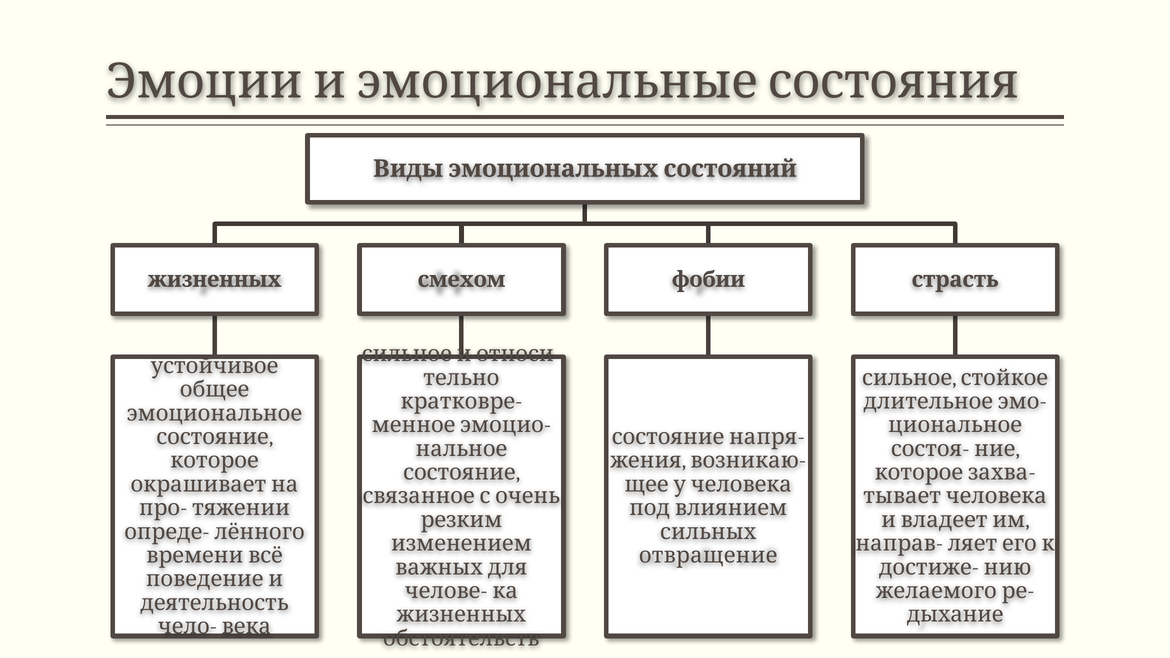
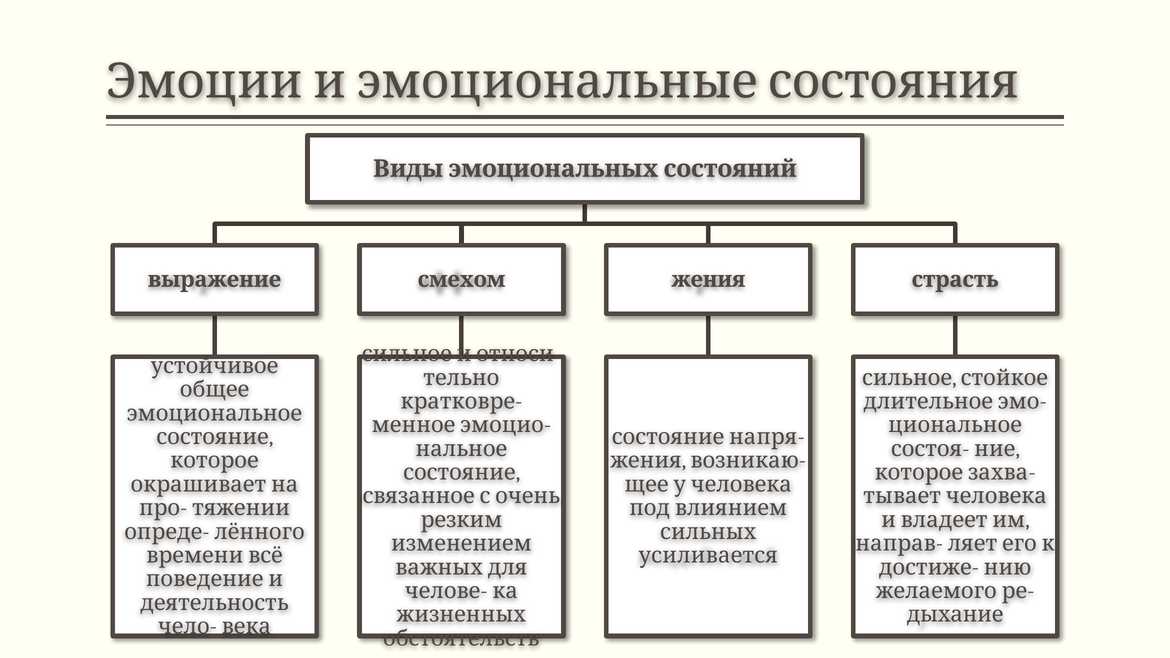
жизненных at (215, 280): жизненных -> выражение
фобии at (708, 280): фобии -> жения
отвращение: отвращение -> усиливается
